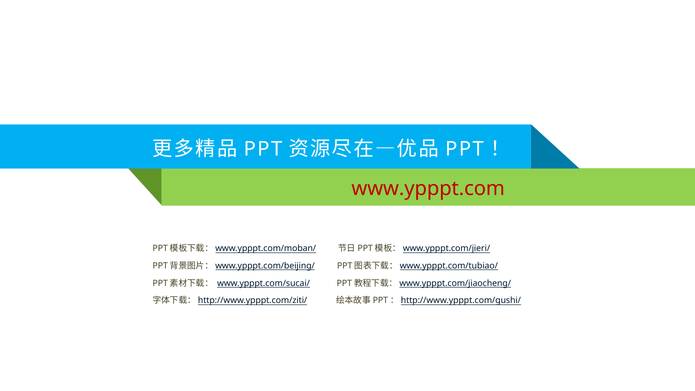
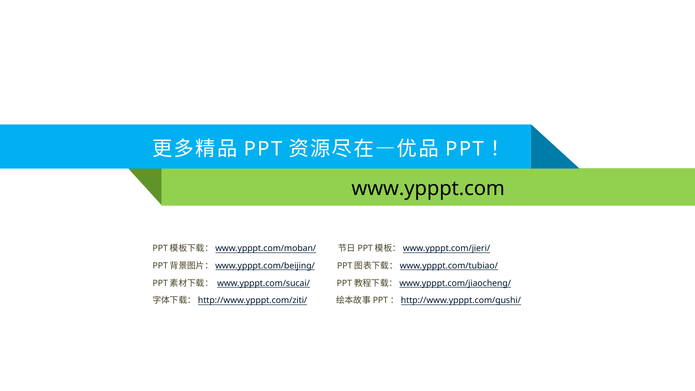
www.ypppt.com colour: red -> black
